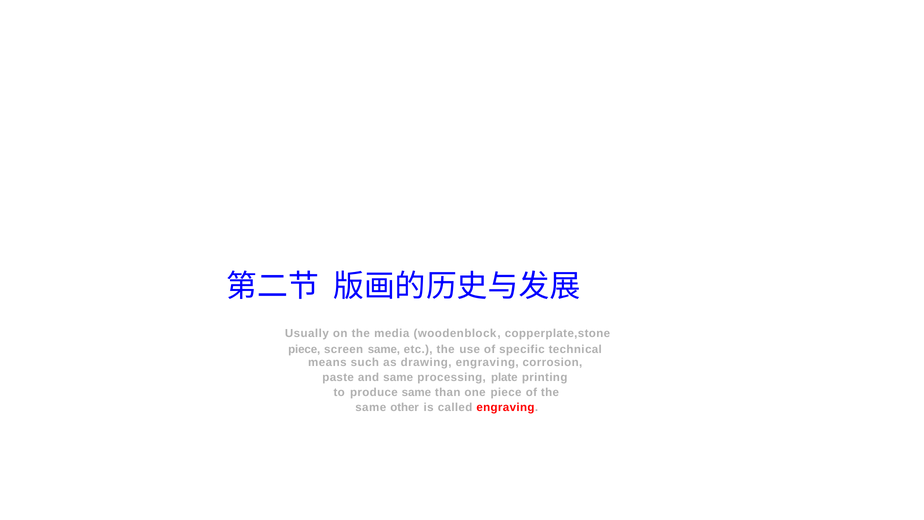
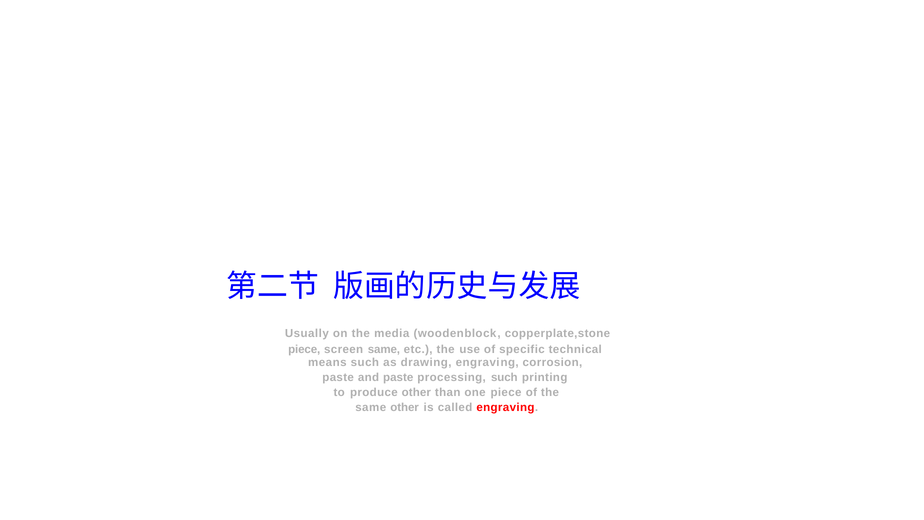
and same: same -> paste
processing plate: plate -> such
produce same: same -> other
